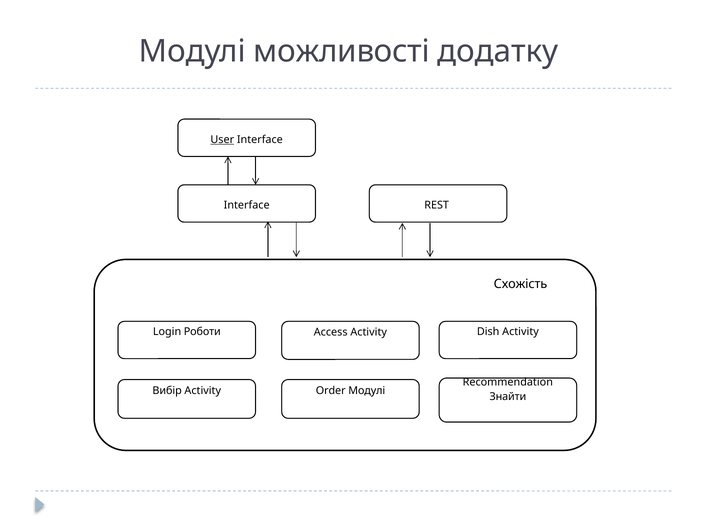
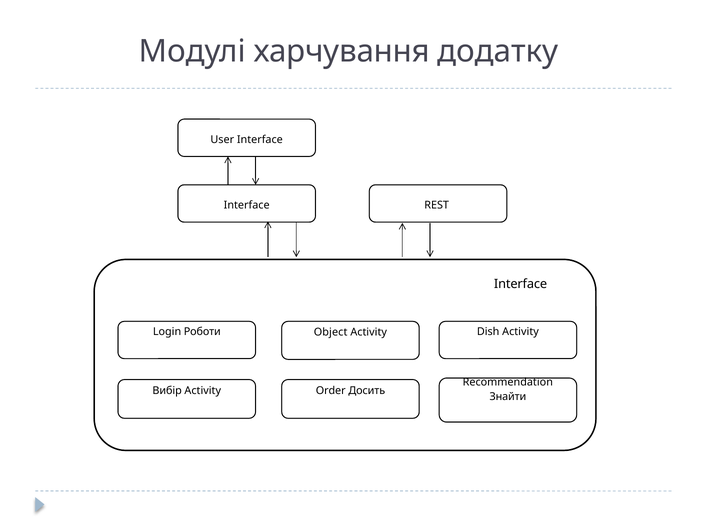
можливості: можливості -> харчування
User underline: present -> none
Схожість at (521, 284): Схожість -> Interface
Access: Access -> Object
Order Модулі: Модулі -> Досить
